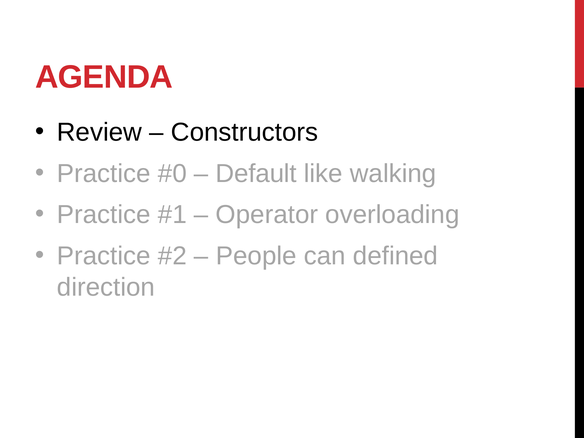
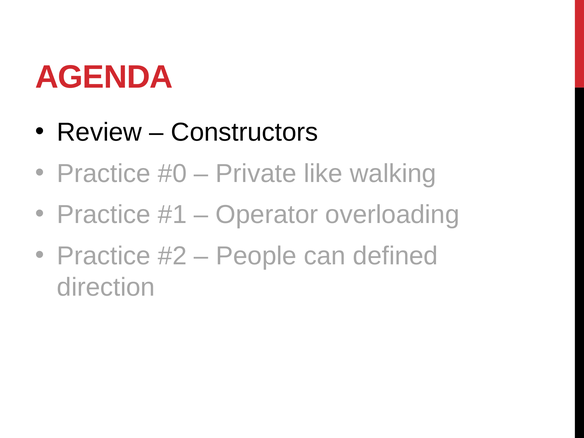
Default: Default -> Private
